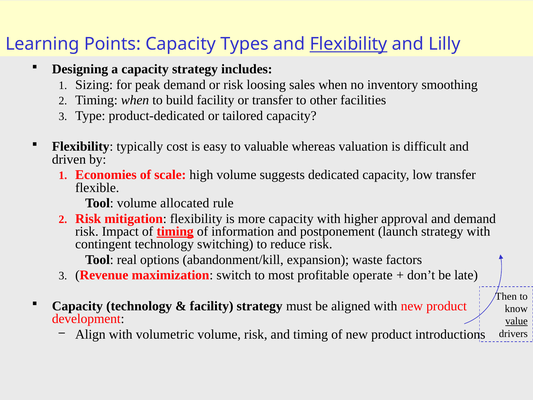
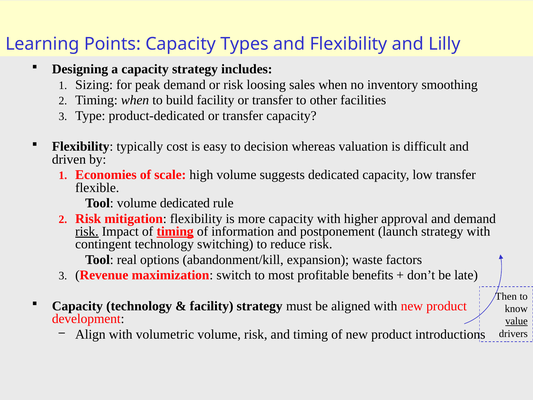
Flexibility at (349, 44) underline: present -> none
product-dedicated or tailored: tailored -> transfer
valuable: valuable -> decision
volume allocated: allocated -> dedicated
risk at (87, 231) underline: none -> present
operate: operate -> benefits
